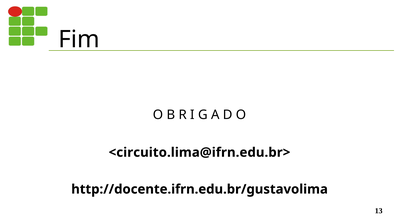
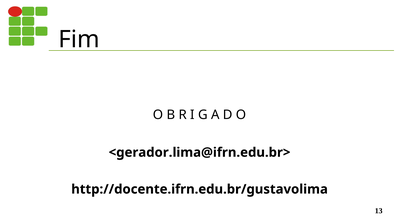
<circuito.lima@ifrn.edu.br>: <circuito.lima@ifrn.edu.br> -> <gerador.lima@ifrn.edu.br>
